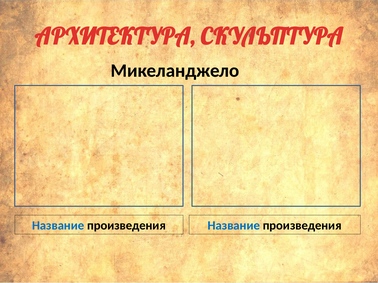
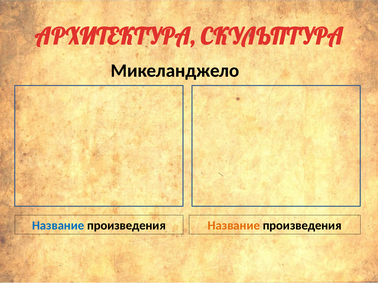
Название at (234, 226) colour: blue -> orange
